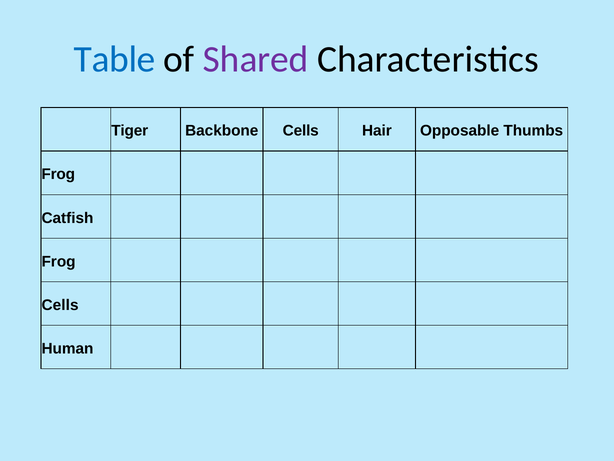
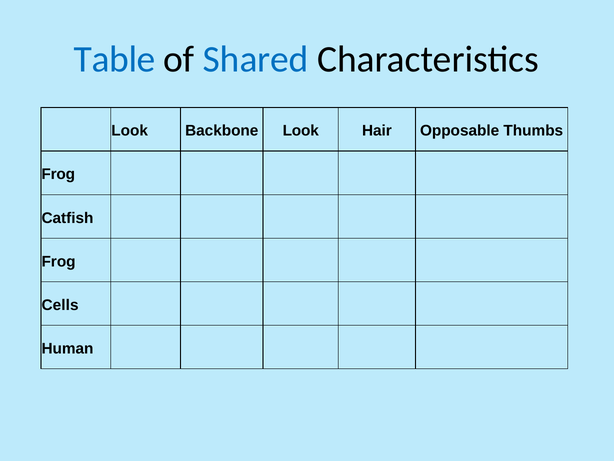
Shared colour: purple -> blue
Tiger at (130, 131): Tiger -> Look
Backbone Cells: Cells -> Look
